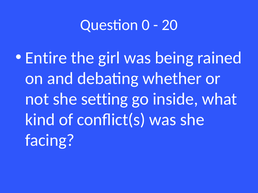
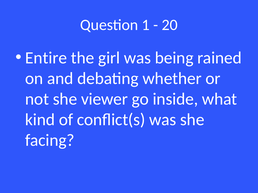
0: 0 -> 1
setting: setting -> viewer
